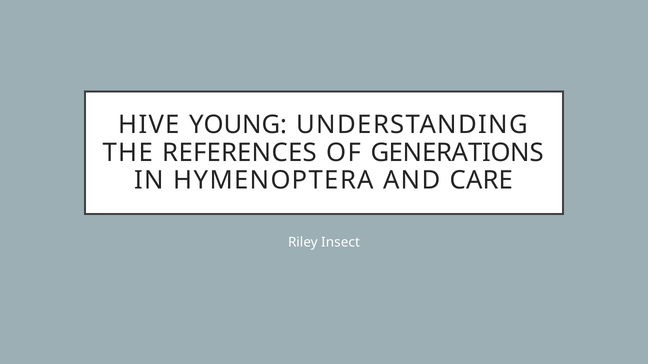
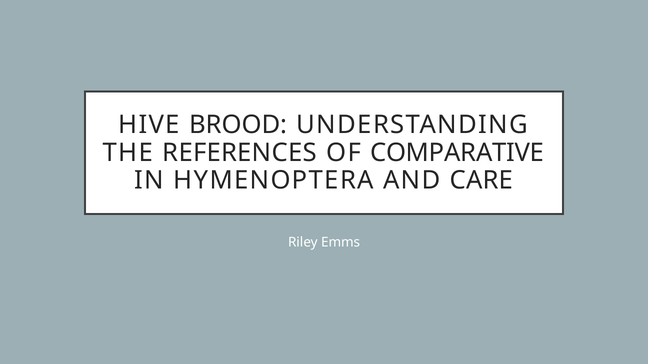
YOUNG: YOUNG -> BROOD
GENERATIONS: GENERATIONS -> COMPARATIVE
Insect: Insect -> Emms
